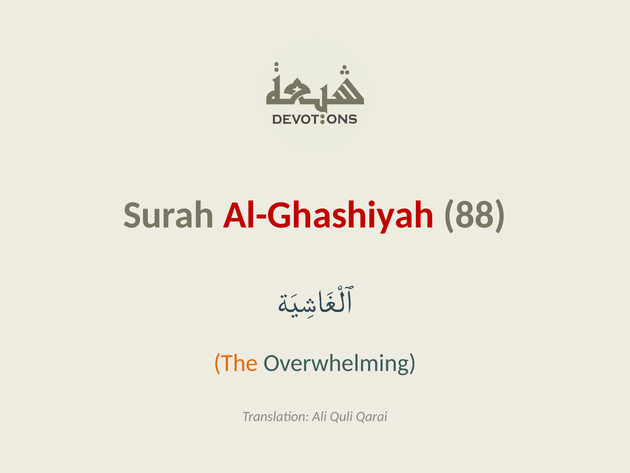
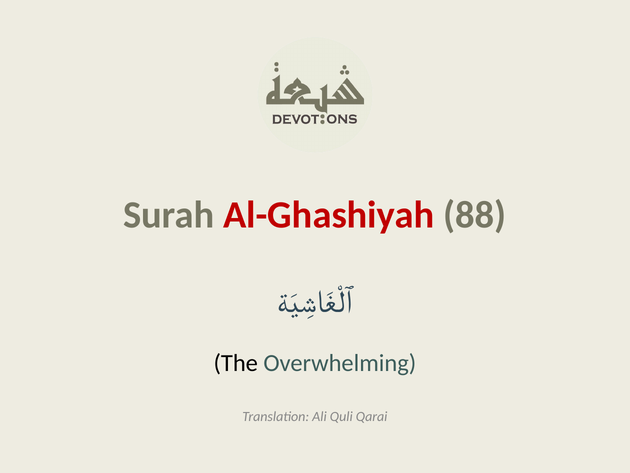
The colour: orange -> black
